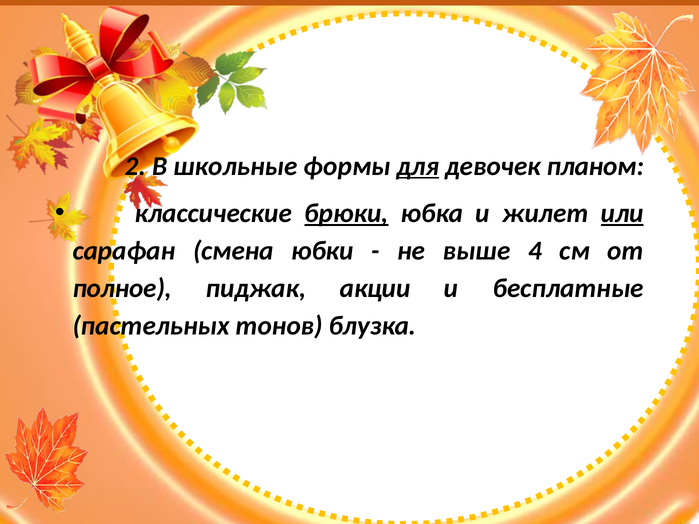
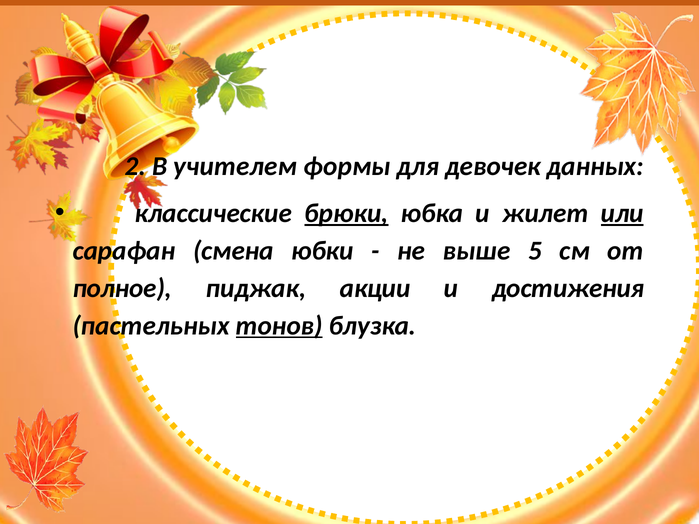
школьные: школьные -> учителем
для underline: present -> none
планом: планом -> данных
4: 4 -> 5
бесплатные: бесплатные -> достижения
тонов underline: none -> present
